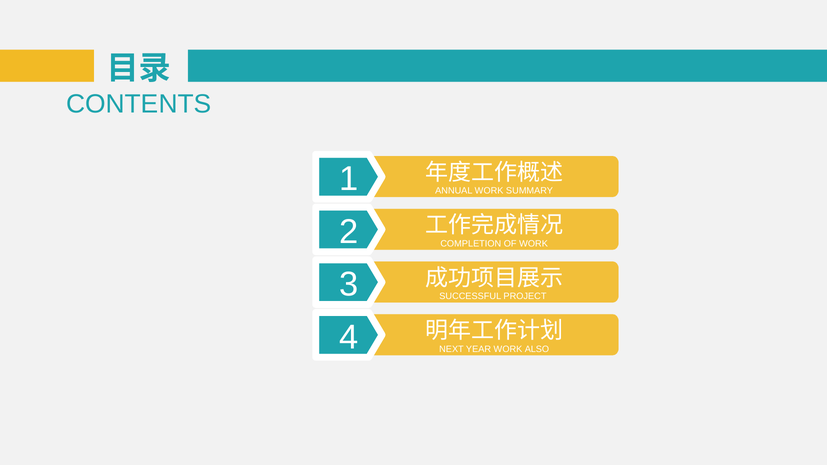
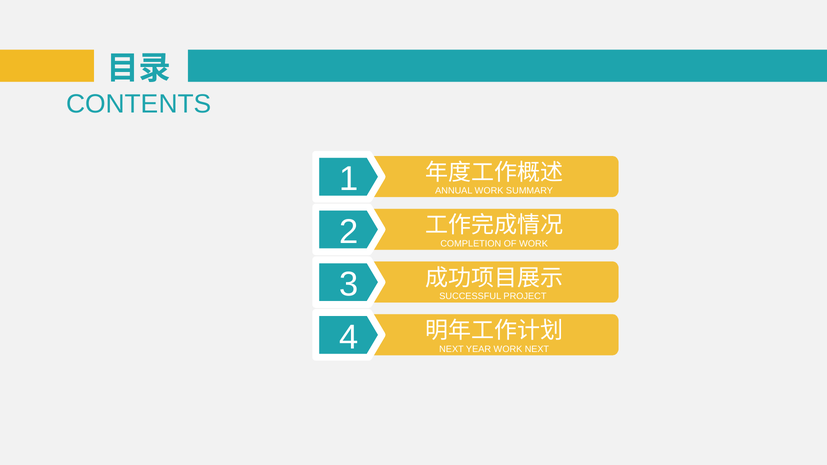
WORK ALSO: ALSO -> NEXT
